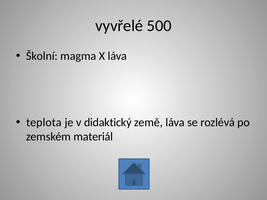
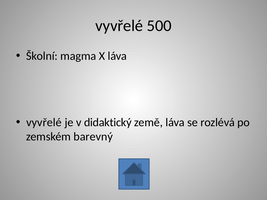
teplota at (44, 122): teplota -> vyvřelé
materiál: materiál -> barevný
